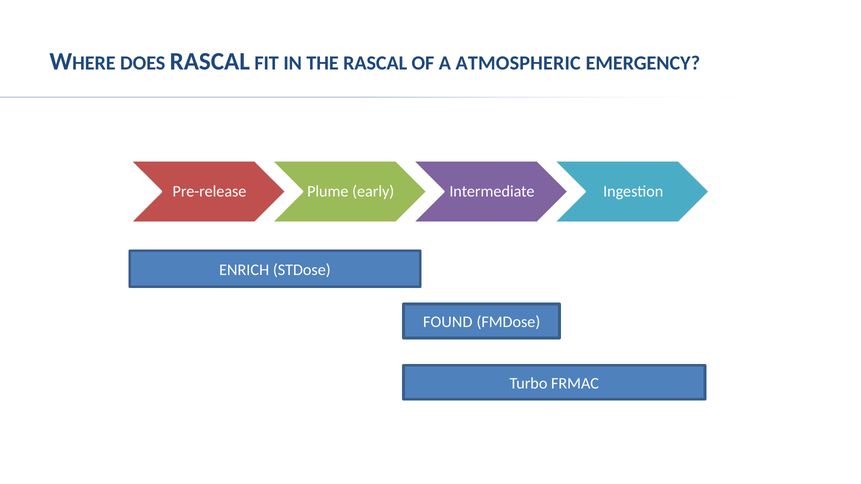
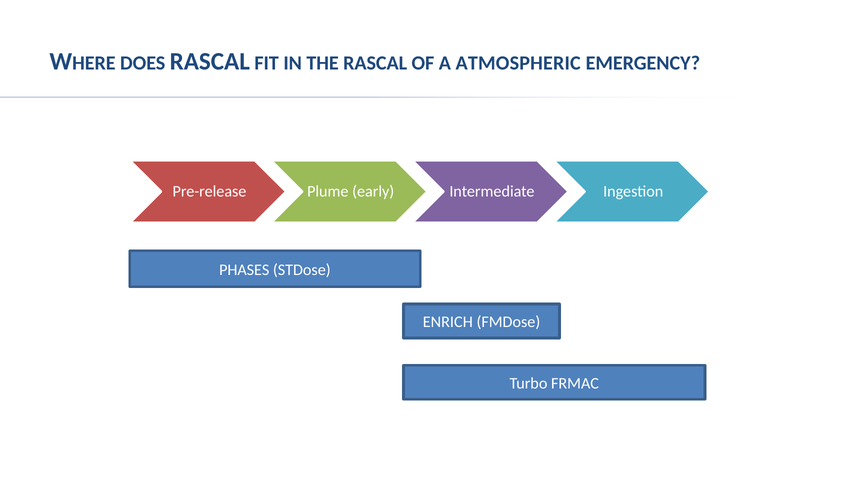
ENRICH: ENRICH -> PHASES
FOUND: FOUND -> ENRICH
